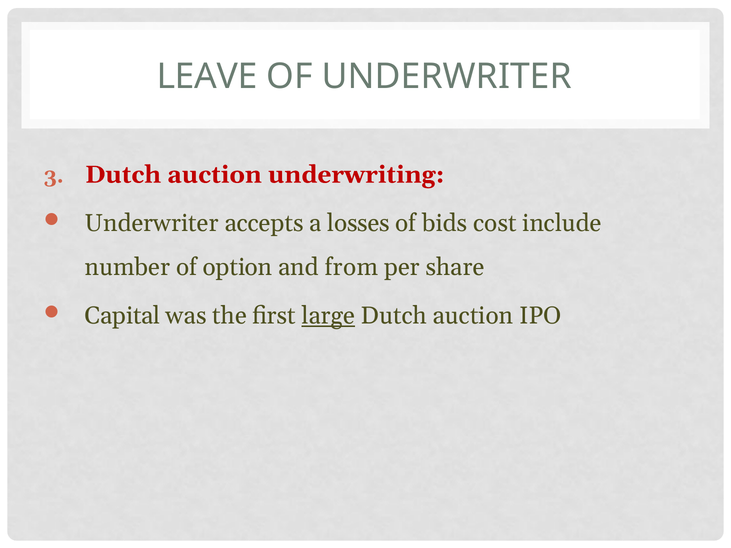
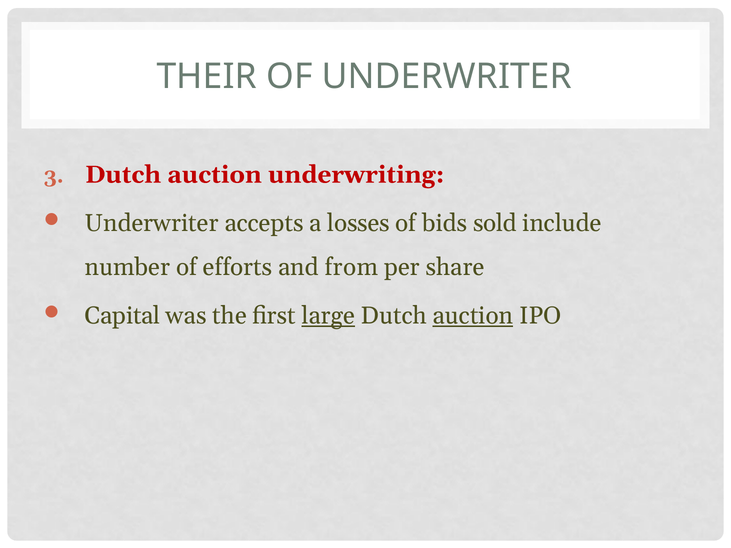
LEAVE: LEAVE -> THEIR
cost: cost -> sold
option: option -> efforts
auction at (473, 316) underline: none -> present
